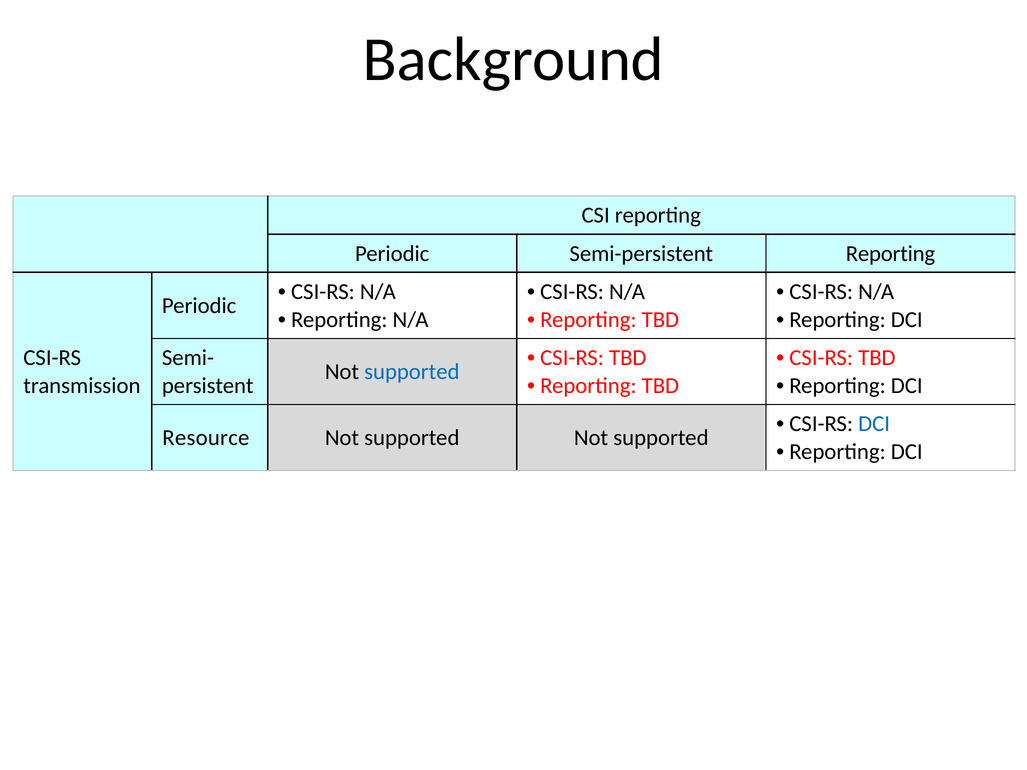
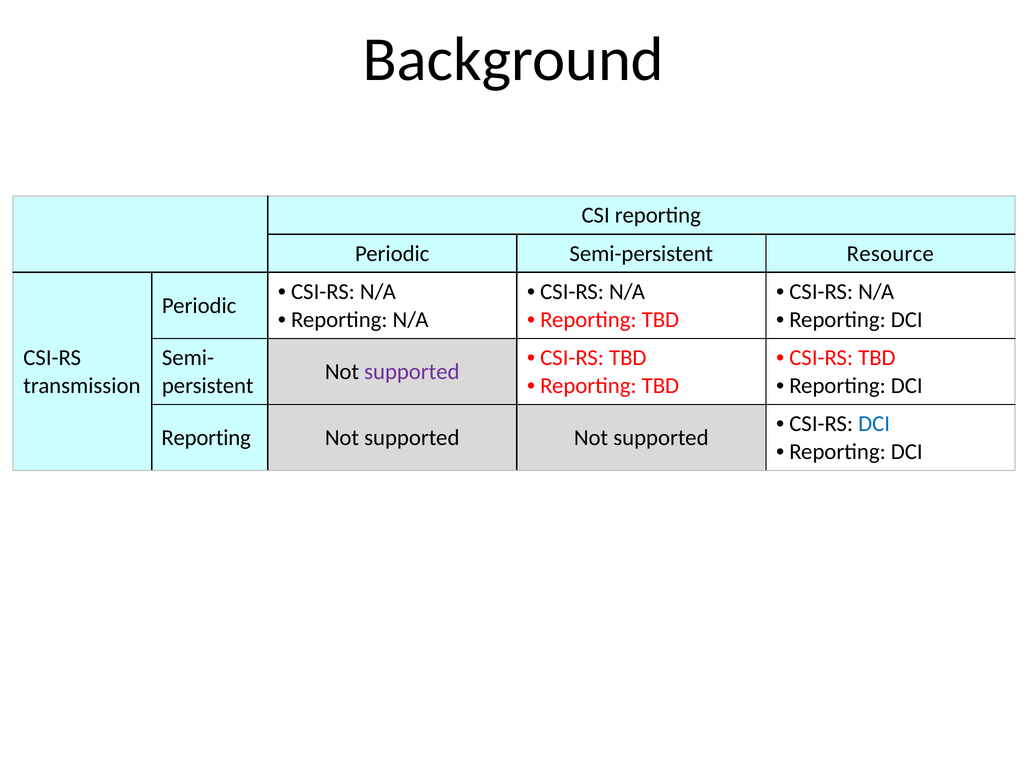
Semi-persistent Reporting: Reporting -> Resource
supported at (412, 372) colour: blue -> purple
Resource at (206, 438): Resource -> Reporting
